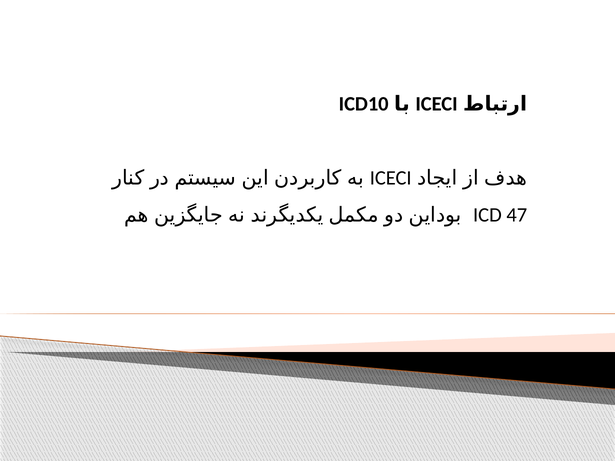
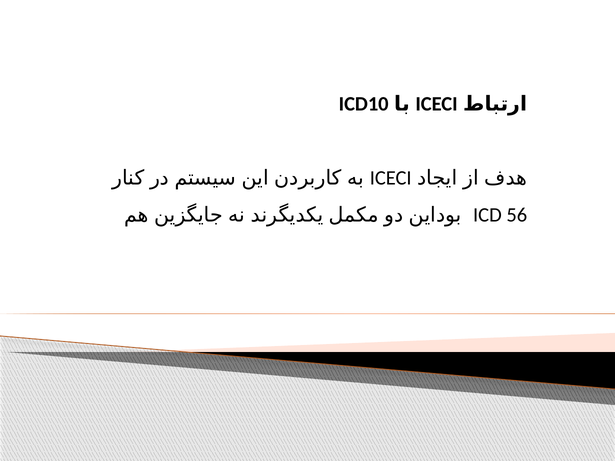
47: 47 -> 56
